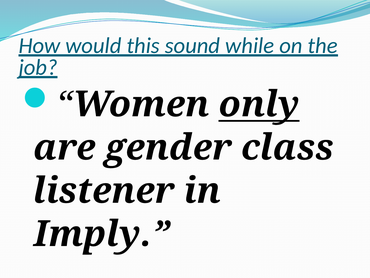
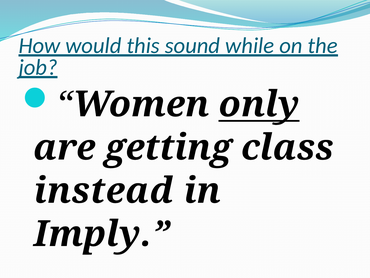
gender: gender -> getting
listener: listener -> instead
